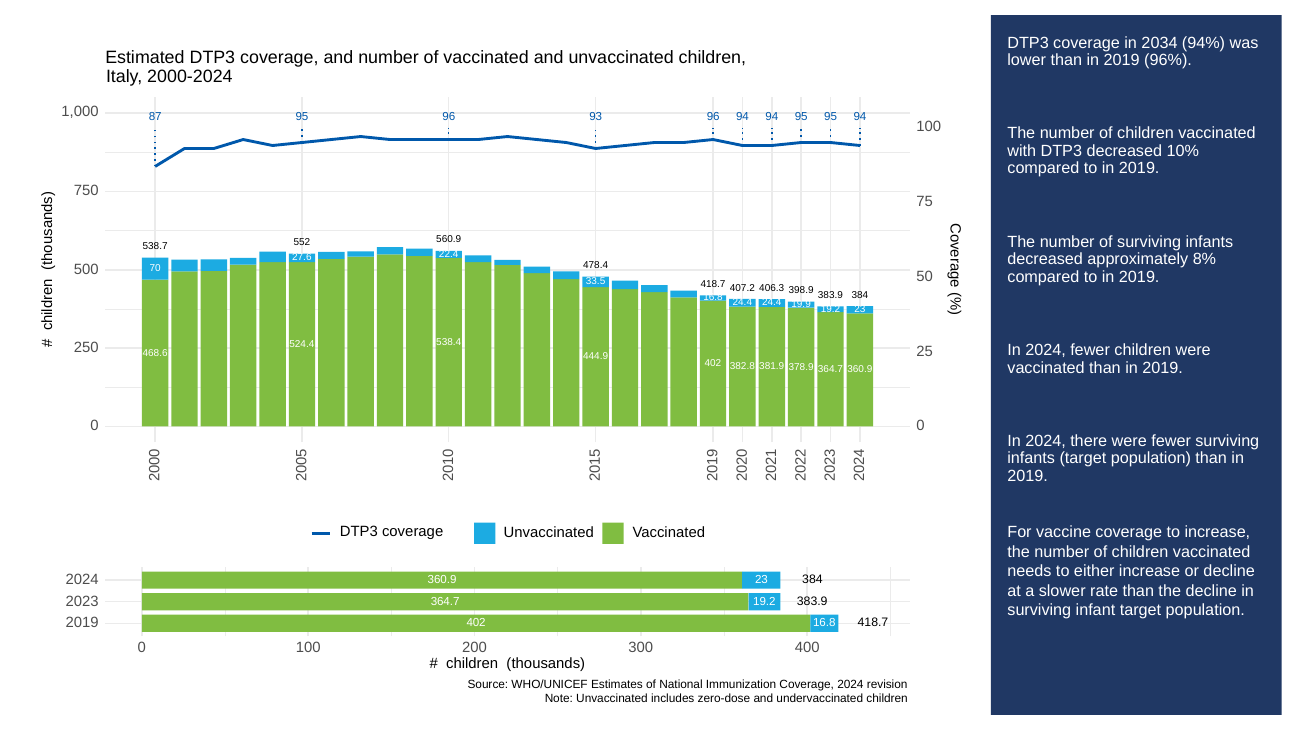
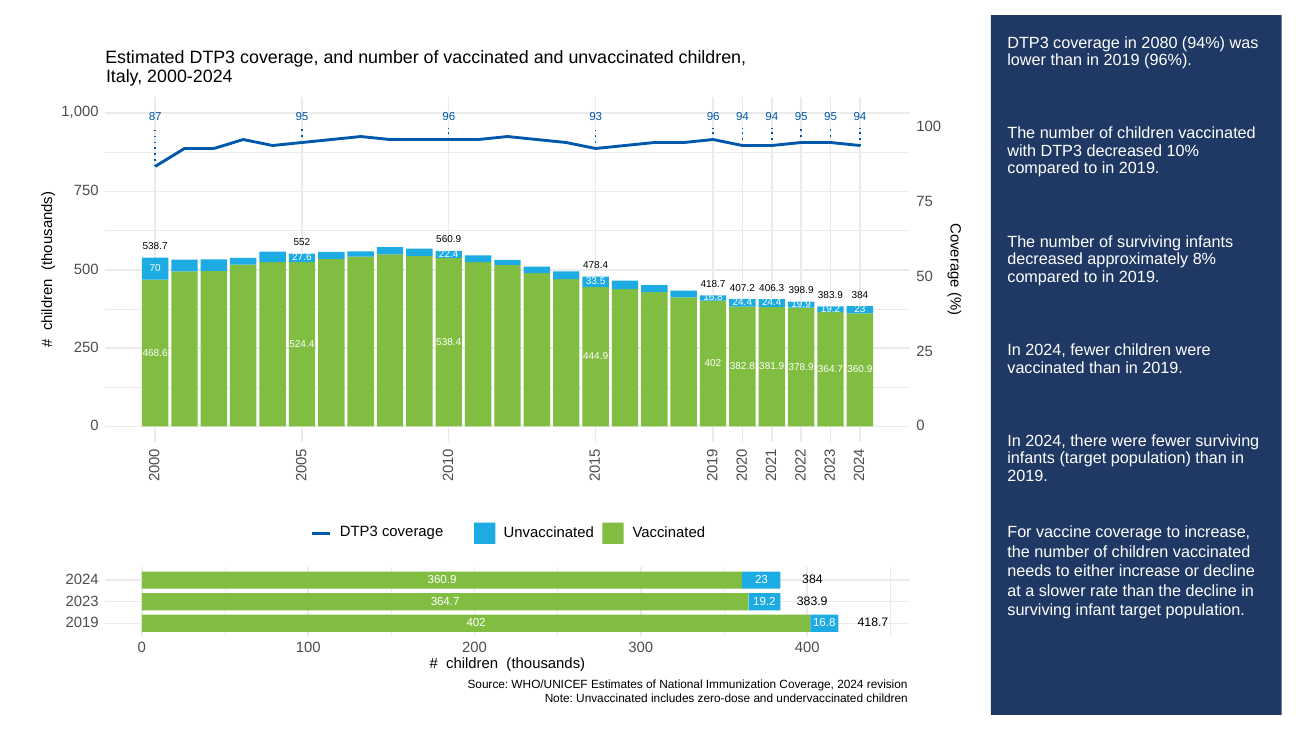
2034: 2034 -> 2080
